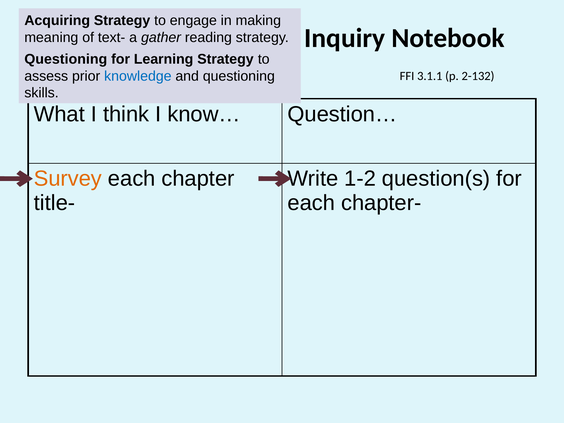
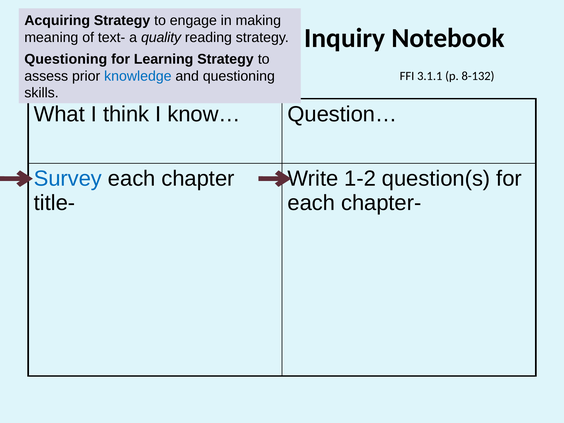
gather: gather -> quality
2-132: 2-132 -> 8-132
Survey colour: orange -> blue
